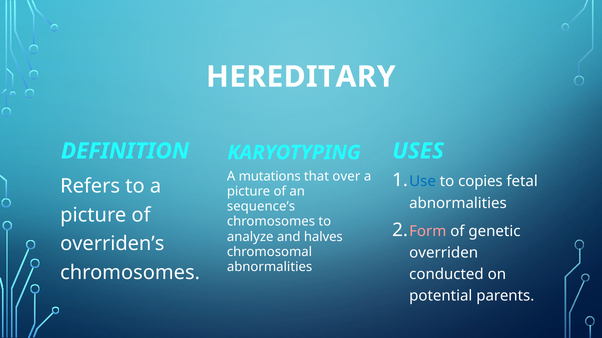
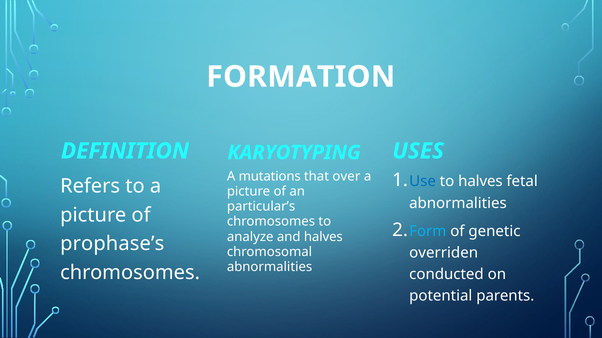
HEREDITARY: HEREDITARY -> FORMATION
to copies: copies -> halves
sequence’s: sequence’s -> particular’s
Form colour: pink -> light blue
overriden’s: overriden’s -> prophase’s
